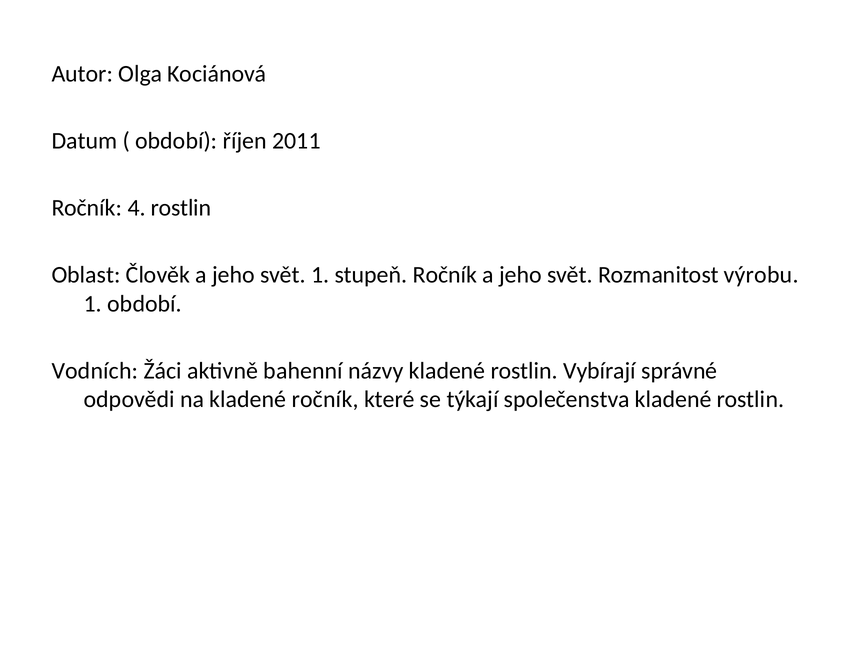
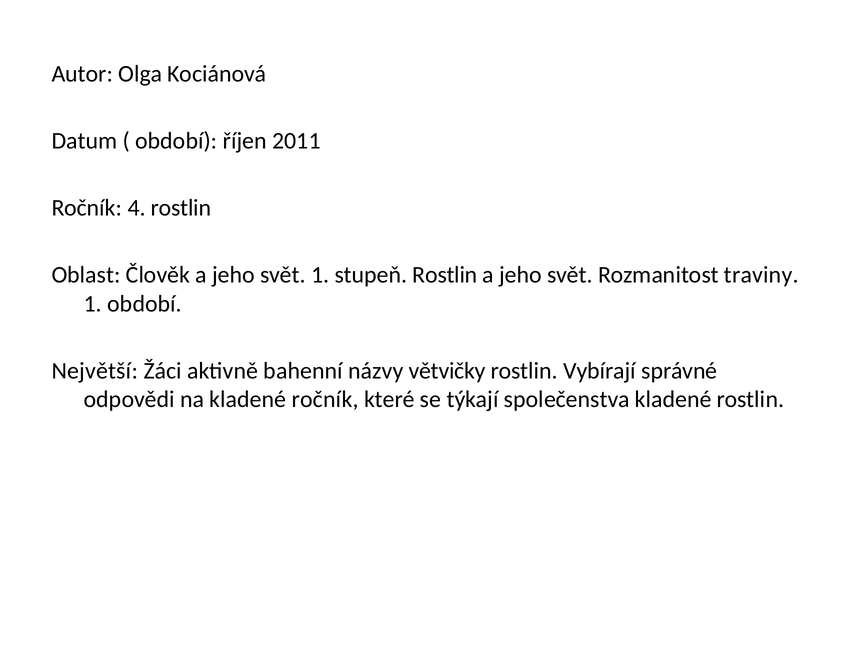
stupeň Ročník: Ročník -> Rostlin
výrobu: výrobu -> traviny
Vodních: Vodních -> Největší
názvy kladené: kladené -> větvičky
